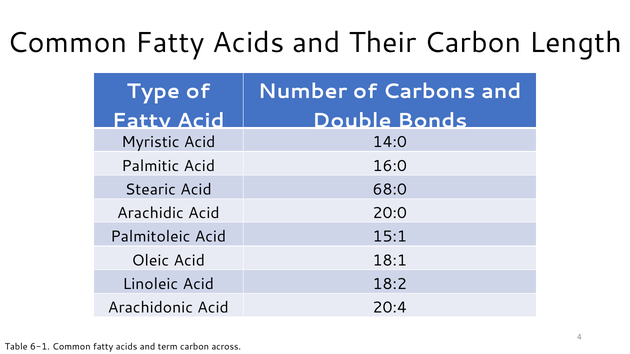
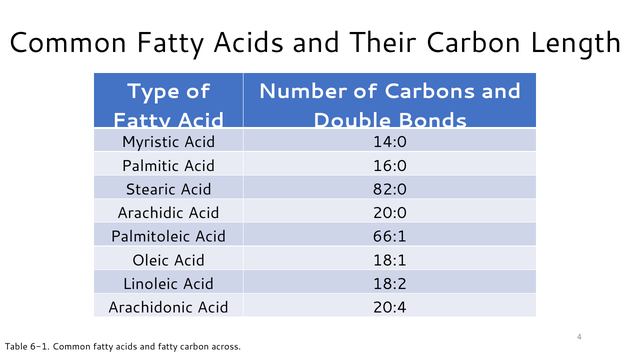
68:0: 68:0 -> 82:0
15:1: 15:1 -> 66:1
and term: term -> fatty
